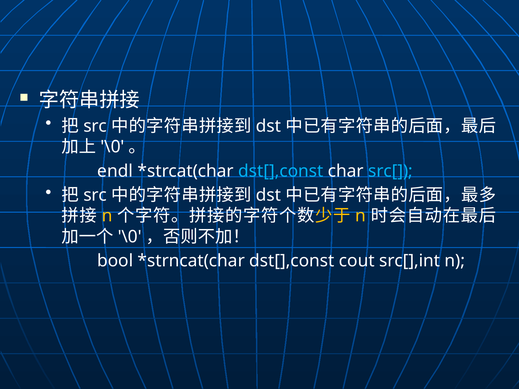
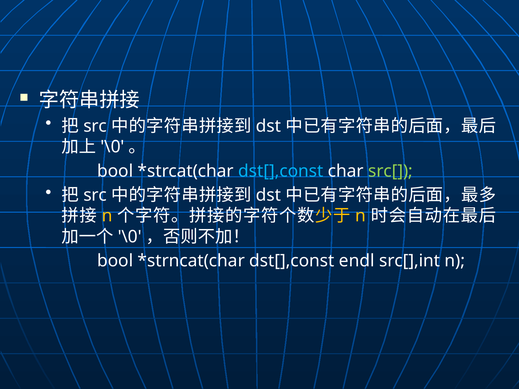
endl at (115, 171): endl -> bool
src[ colour: light blue -> light green
cout: cout -> endl
